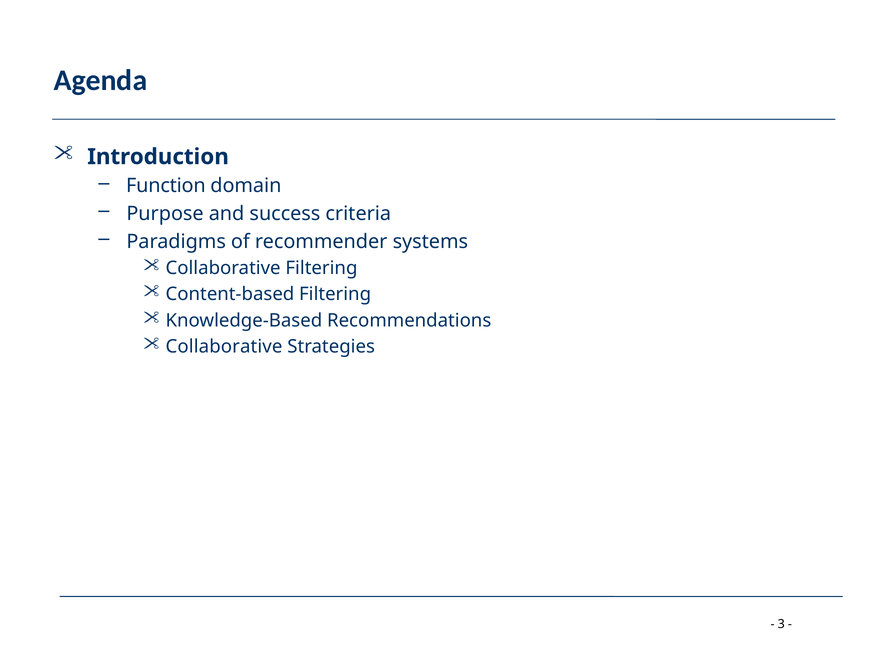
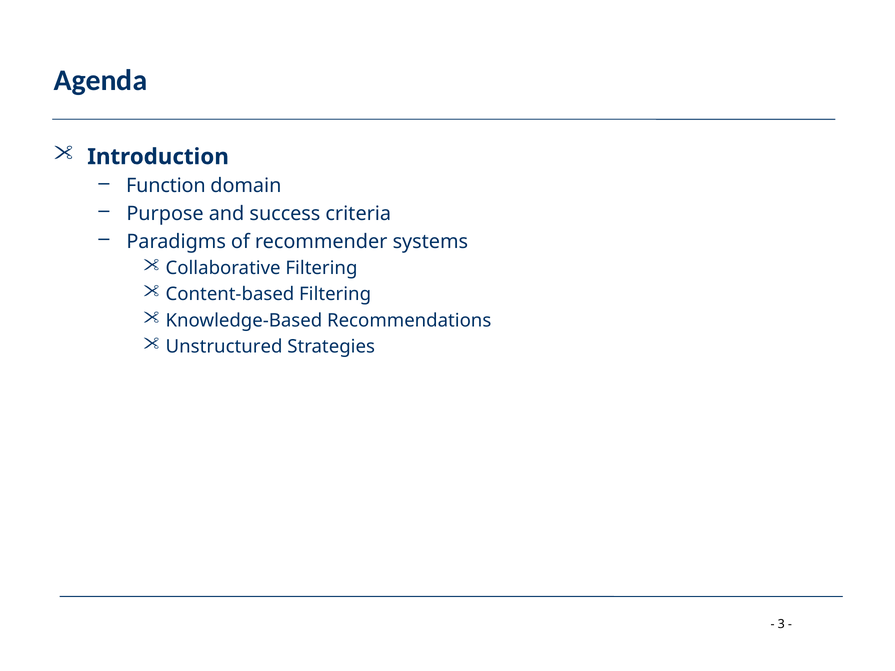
Collaborative at (224, 347): Collaborative -> Unstructured
